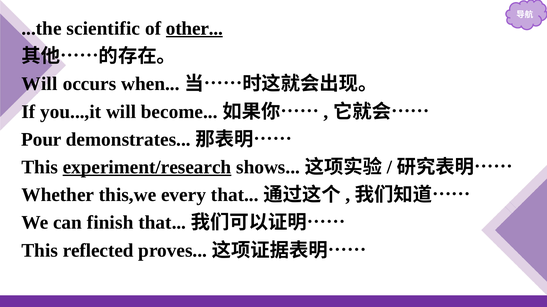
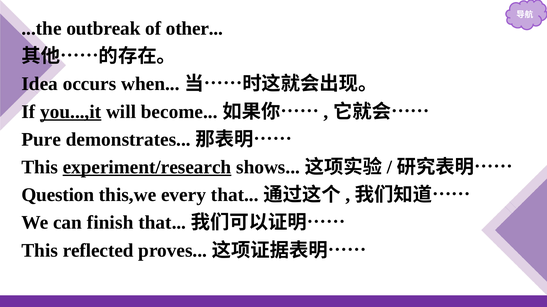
scientific: scientific -> outbreak
other underline: present -> none
Will at (40, 84): Will -> Idea
you...,it underline: none -> present
Pour: Pour -> Pure
Whether: Whether -> Question
